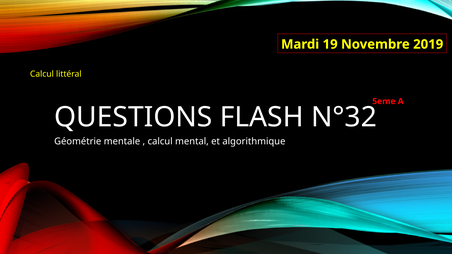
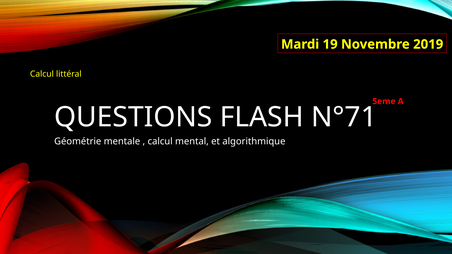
N°32: N°32 -> N°71
